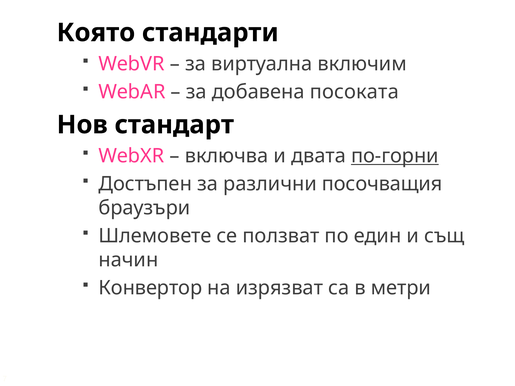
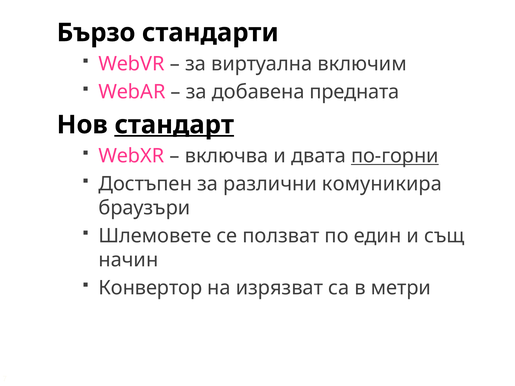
Която: Която -> Бързо
посоката: посоката -> предната
стандарт underline: none -> present
посочващия: посочващия -> комуникира
